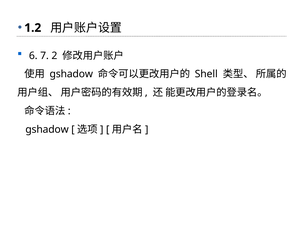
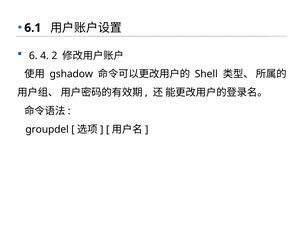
1.2: 1.2 -> 6.1
7: 7 -> 4
gshadow at (47, 129): gshadow -> groupdel
